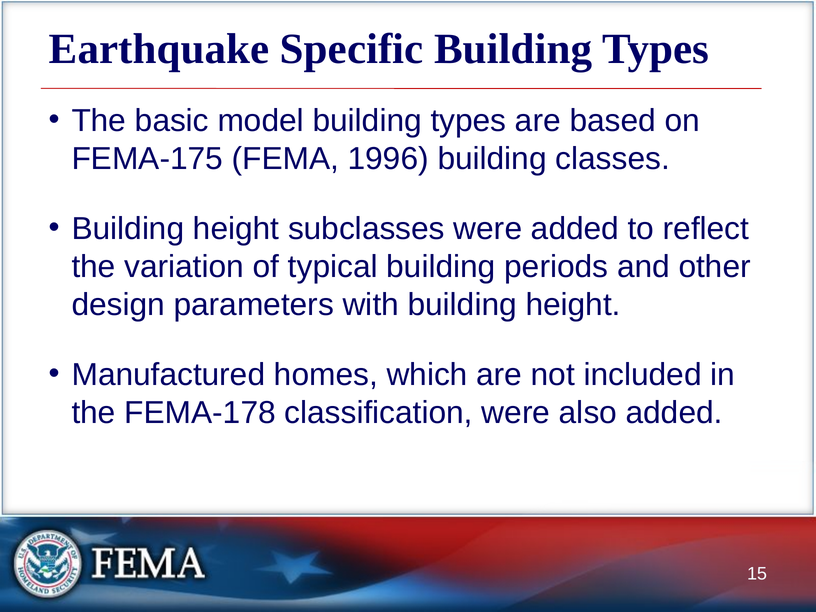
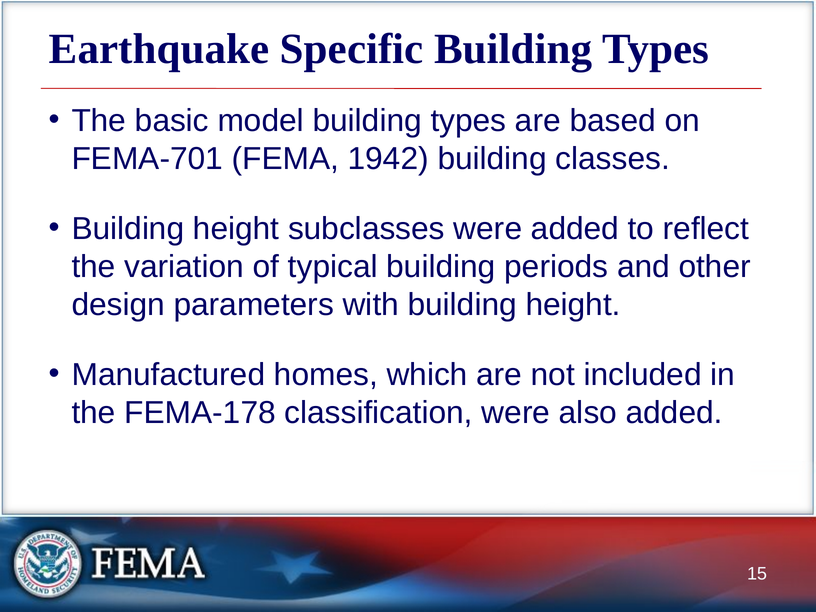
FEMA-175: FEMA-175 -> FEMA-701
1996: 1996 -> 1942
